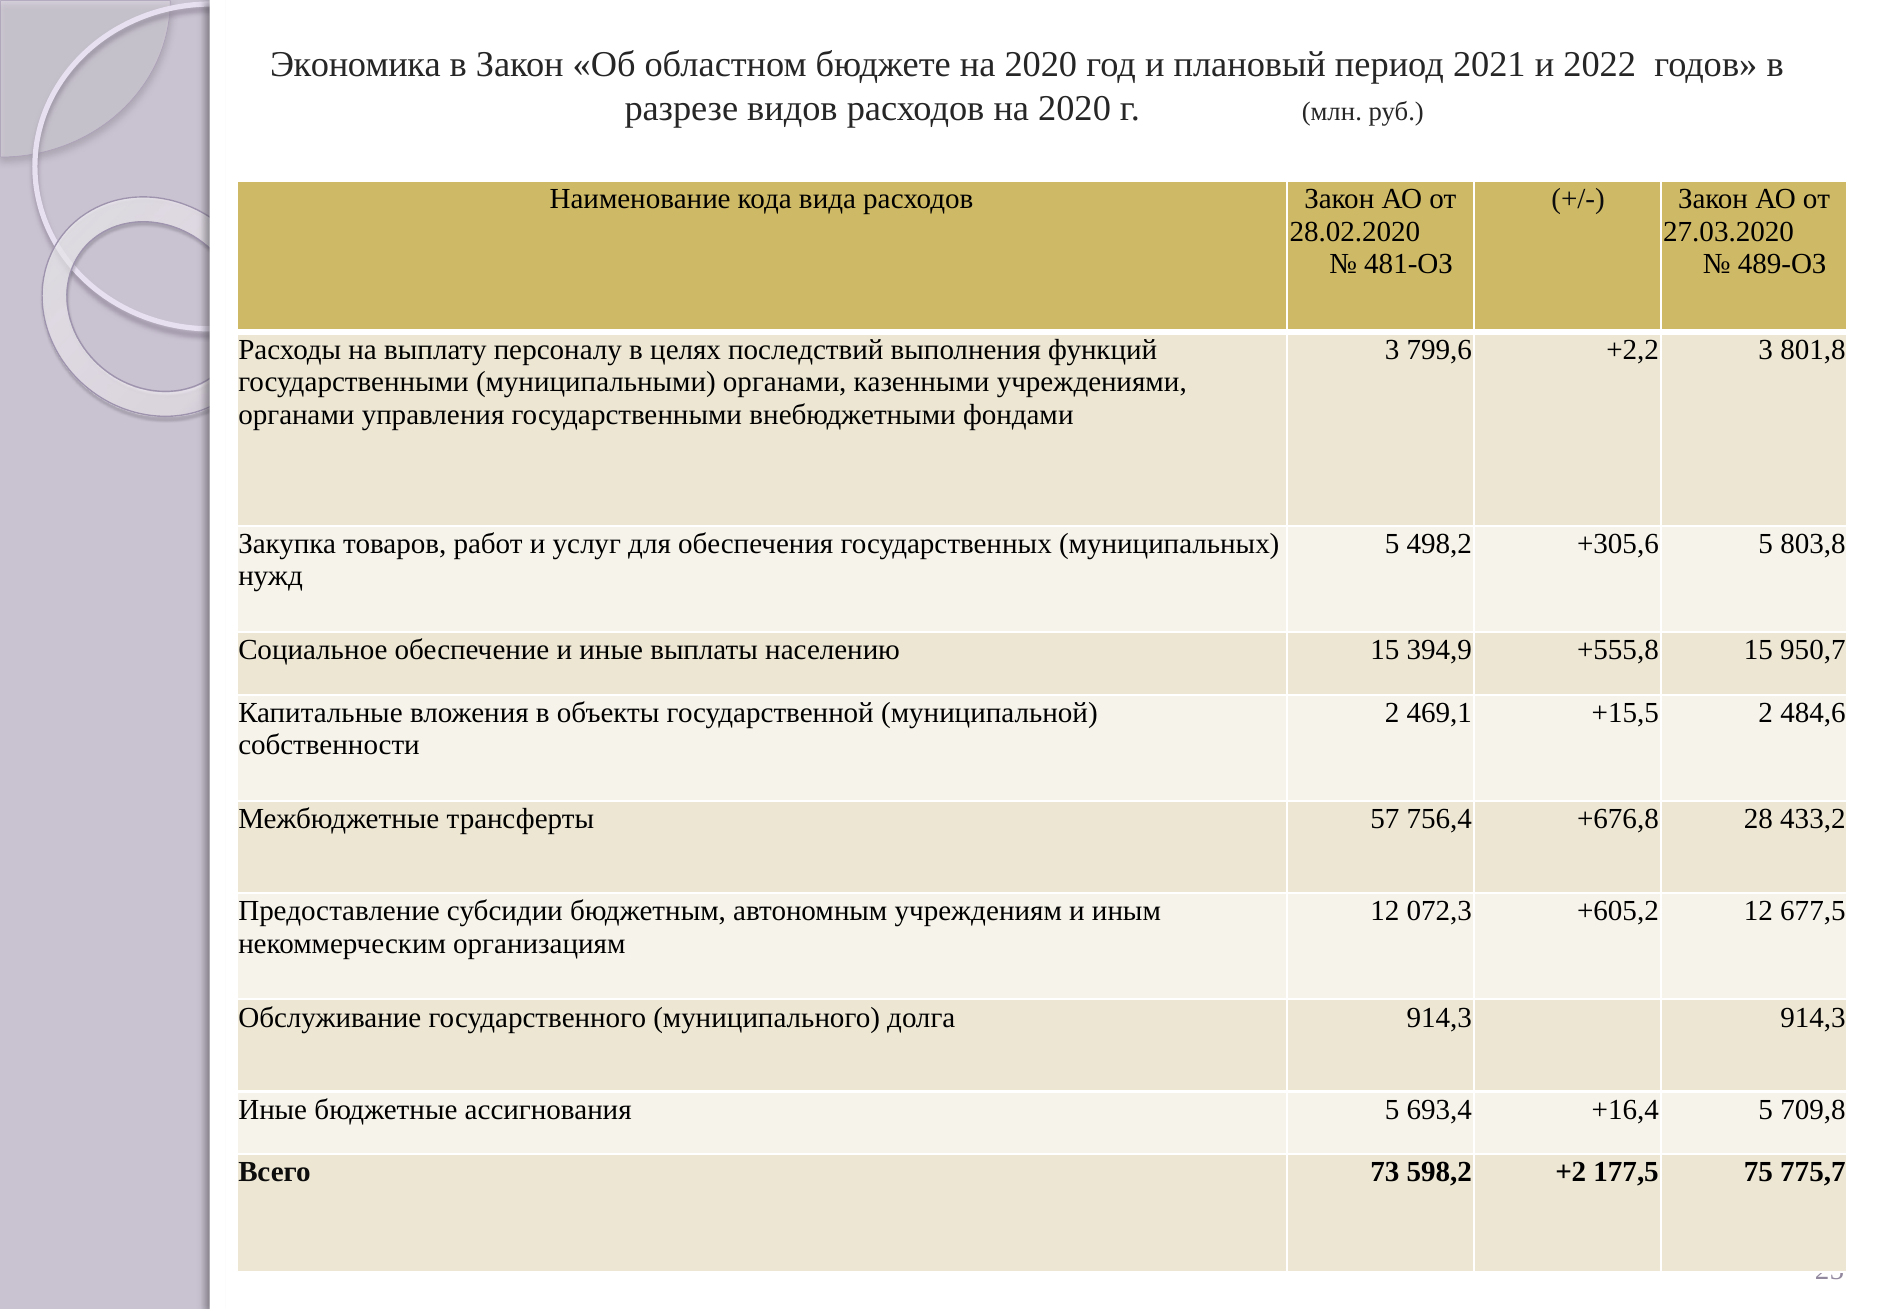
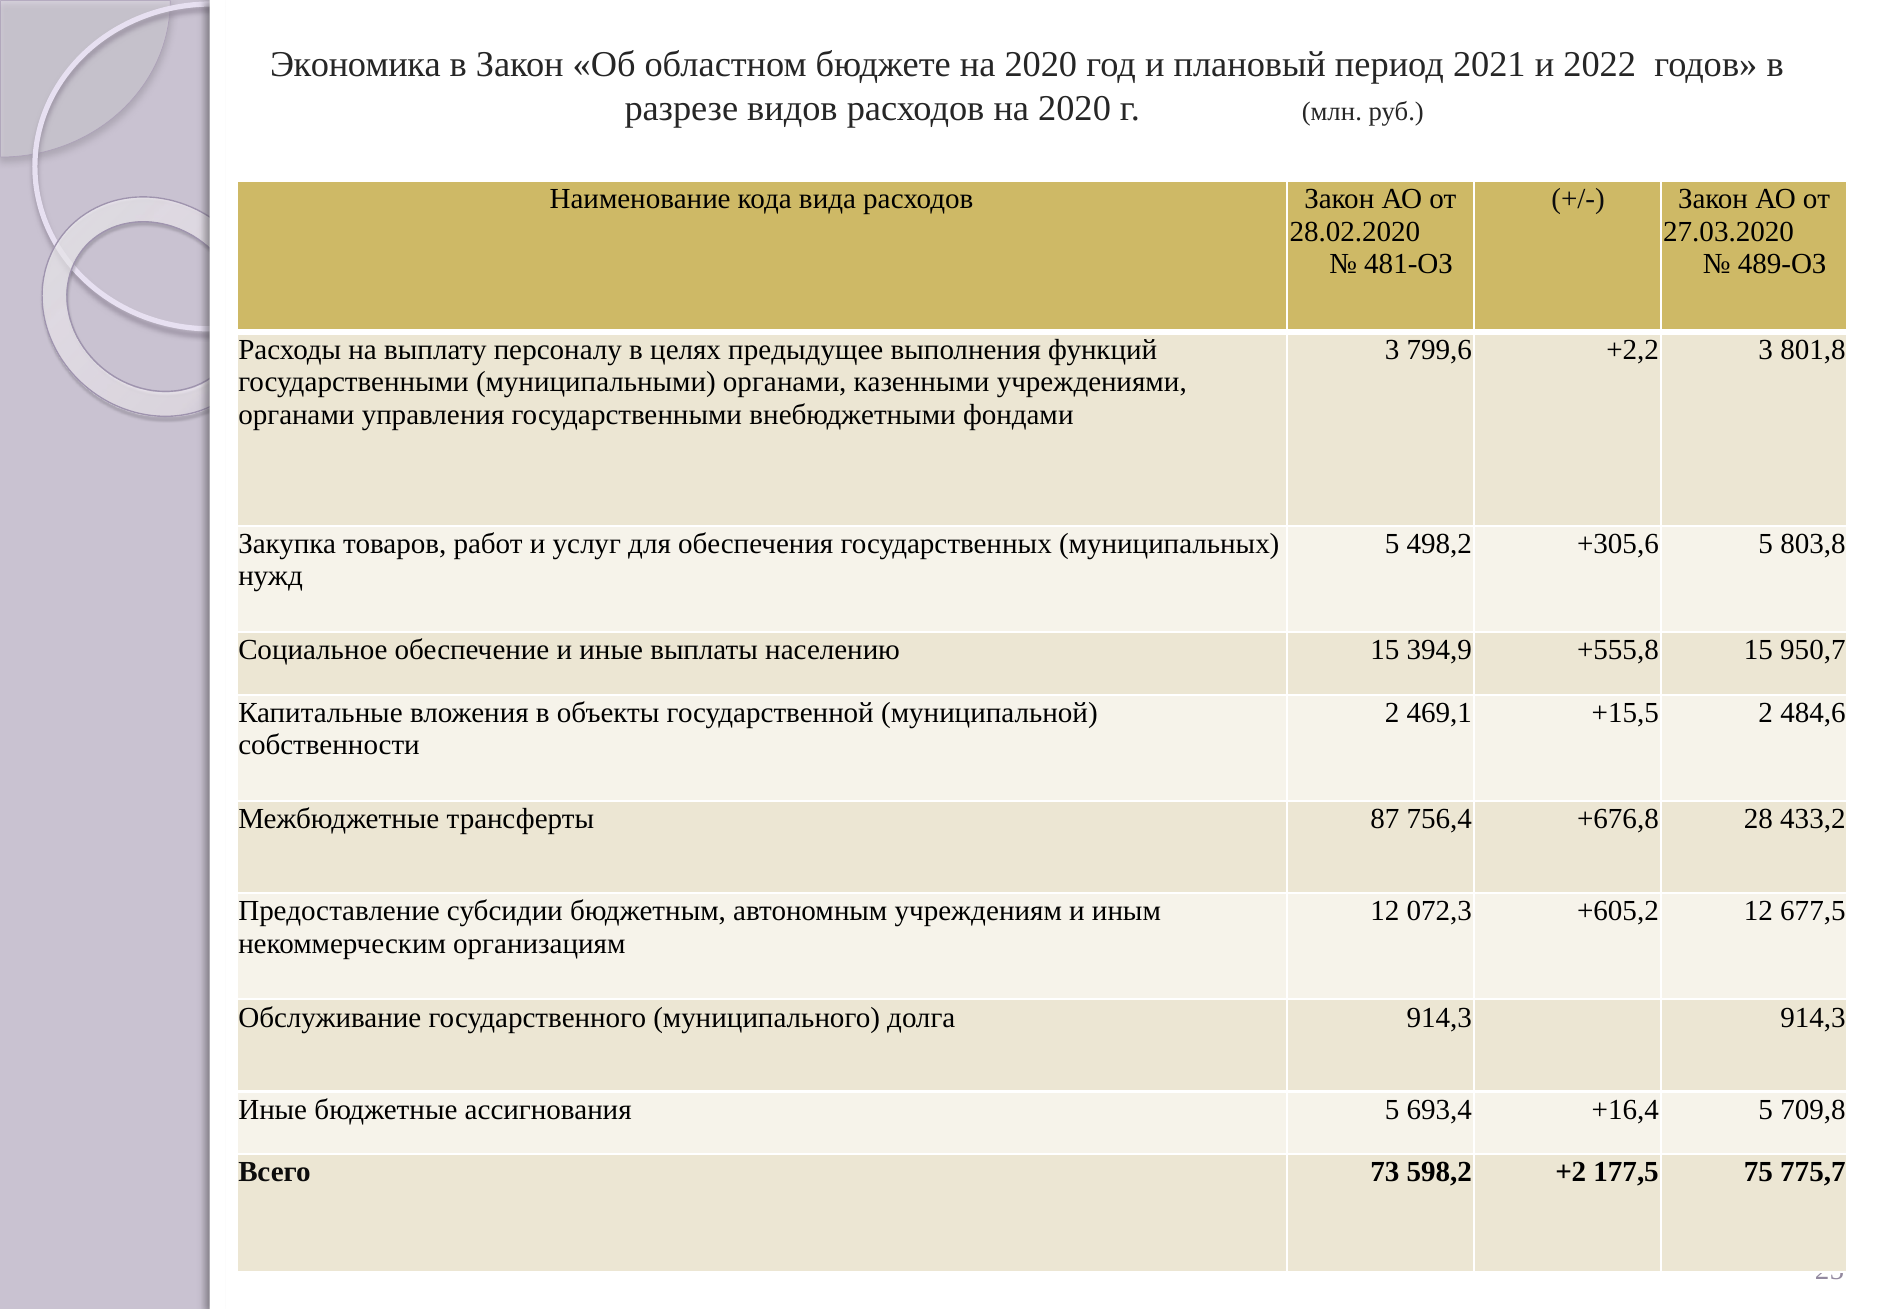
последствий: последствий -> предыдущее
57: 57 -> 87
